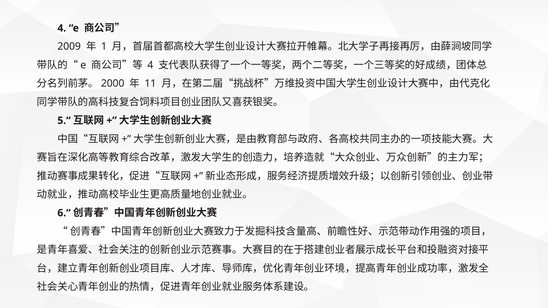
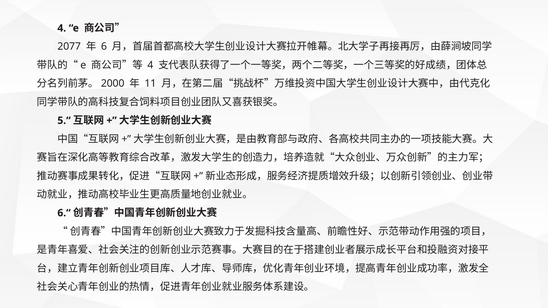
2009: 2009 -> 2077
1: 1 -> 6
